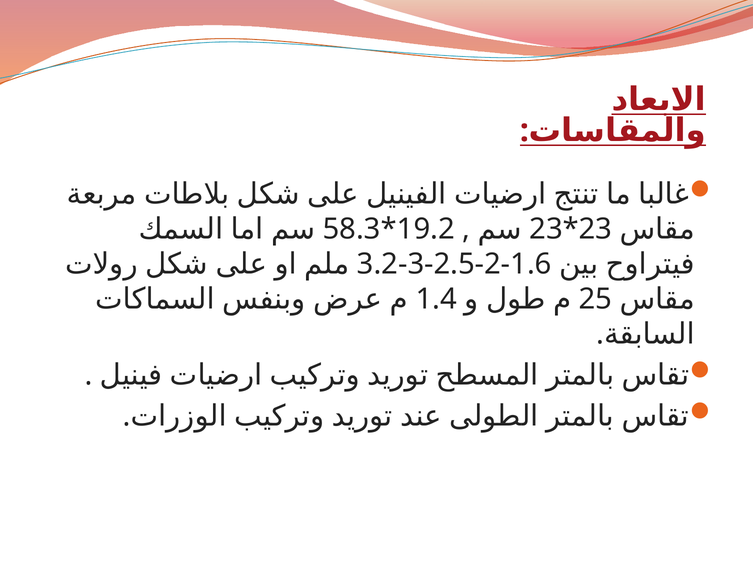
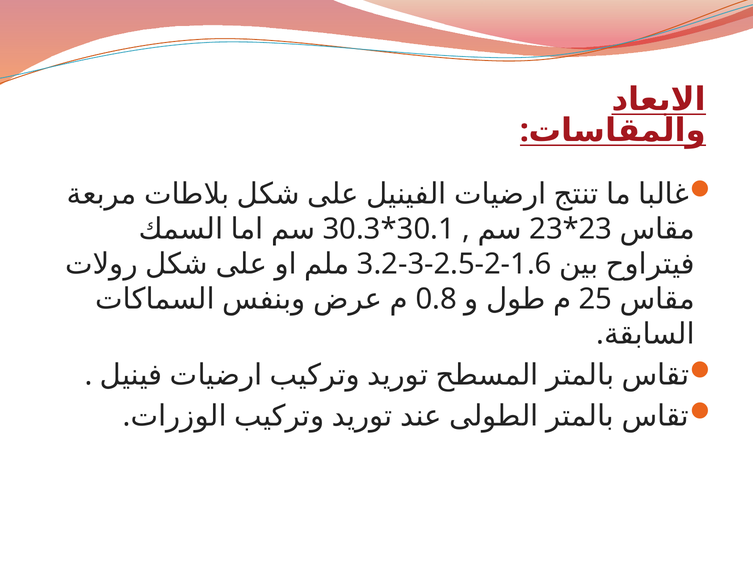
58.3: 58.3 -> 30.3
19.2: 19.2 -> 30.1
1.4: 1.4 -> 0.8
